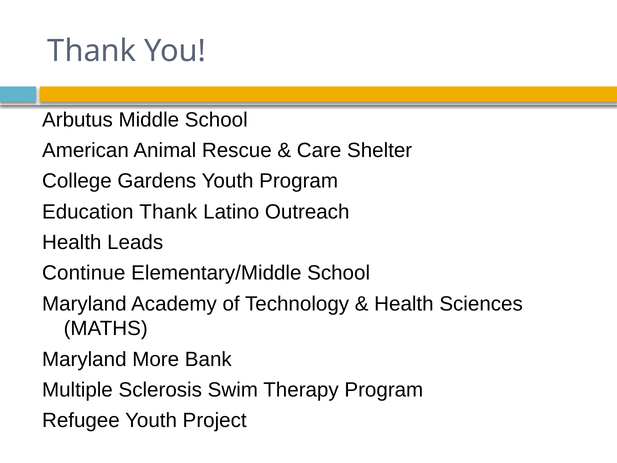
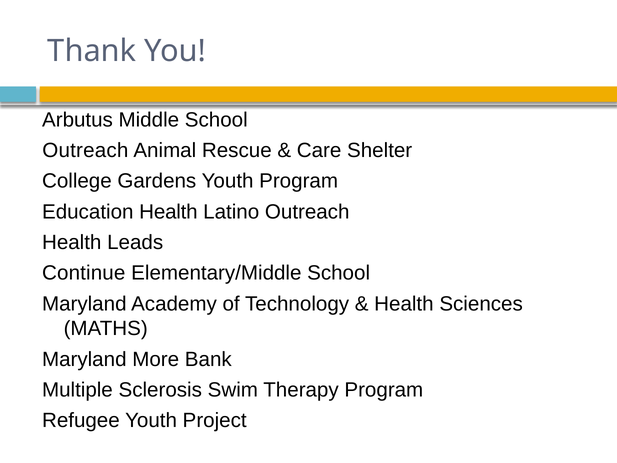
American at (85, 150): American -> Outreach
Education Thank: Thank -> Health
